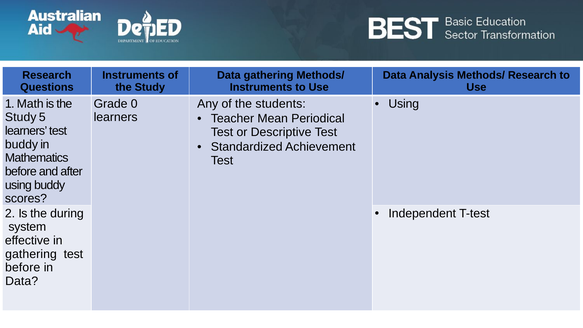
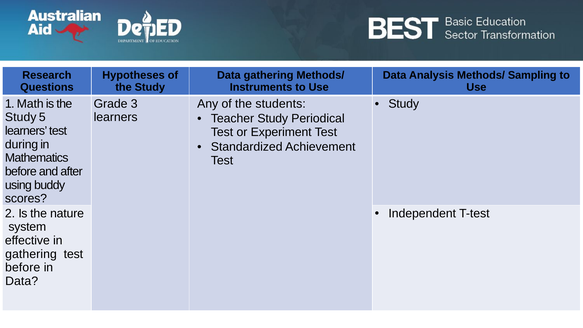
Instruments at (134, 75): Instruments -> Hypotheses
Methods/ Research: Research -> Sampling
Using at (404, 104): Using -> Study
0: 0 -> 3
Teacher Mean: Mean -> Study
Descriptive: Descriptive -> Experiment
buddy at (22, 144): buddy -> during
during: during -> nature
